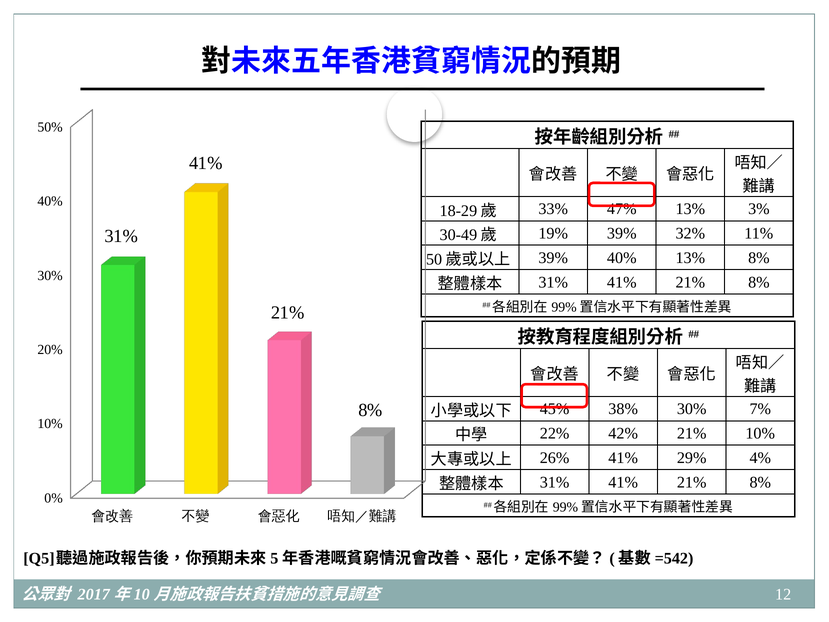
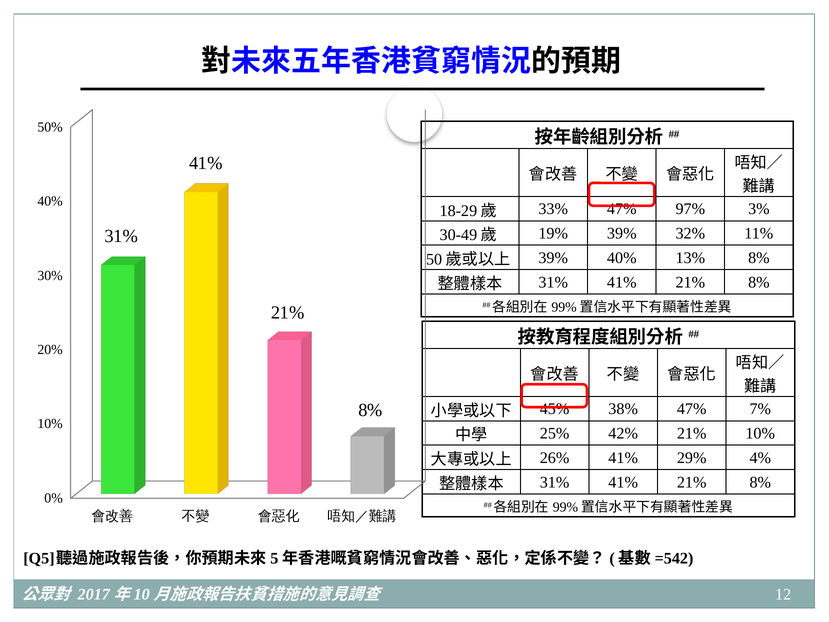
47% 13%: 13% -> 97%
38% 30%: 30% -> 47%
22%: 22% -> 25%
